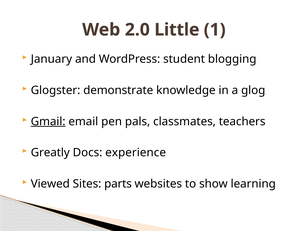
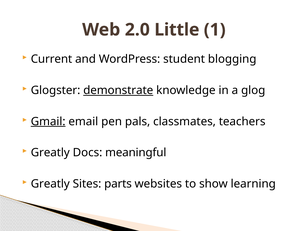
January: January -> Current
demonstrate underline: none -> present
experience: experience -> meaningful
Viewed at (50, 184): Viewed -> Greatly
